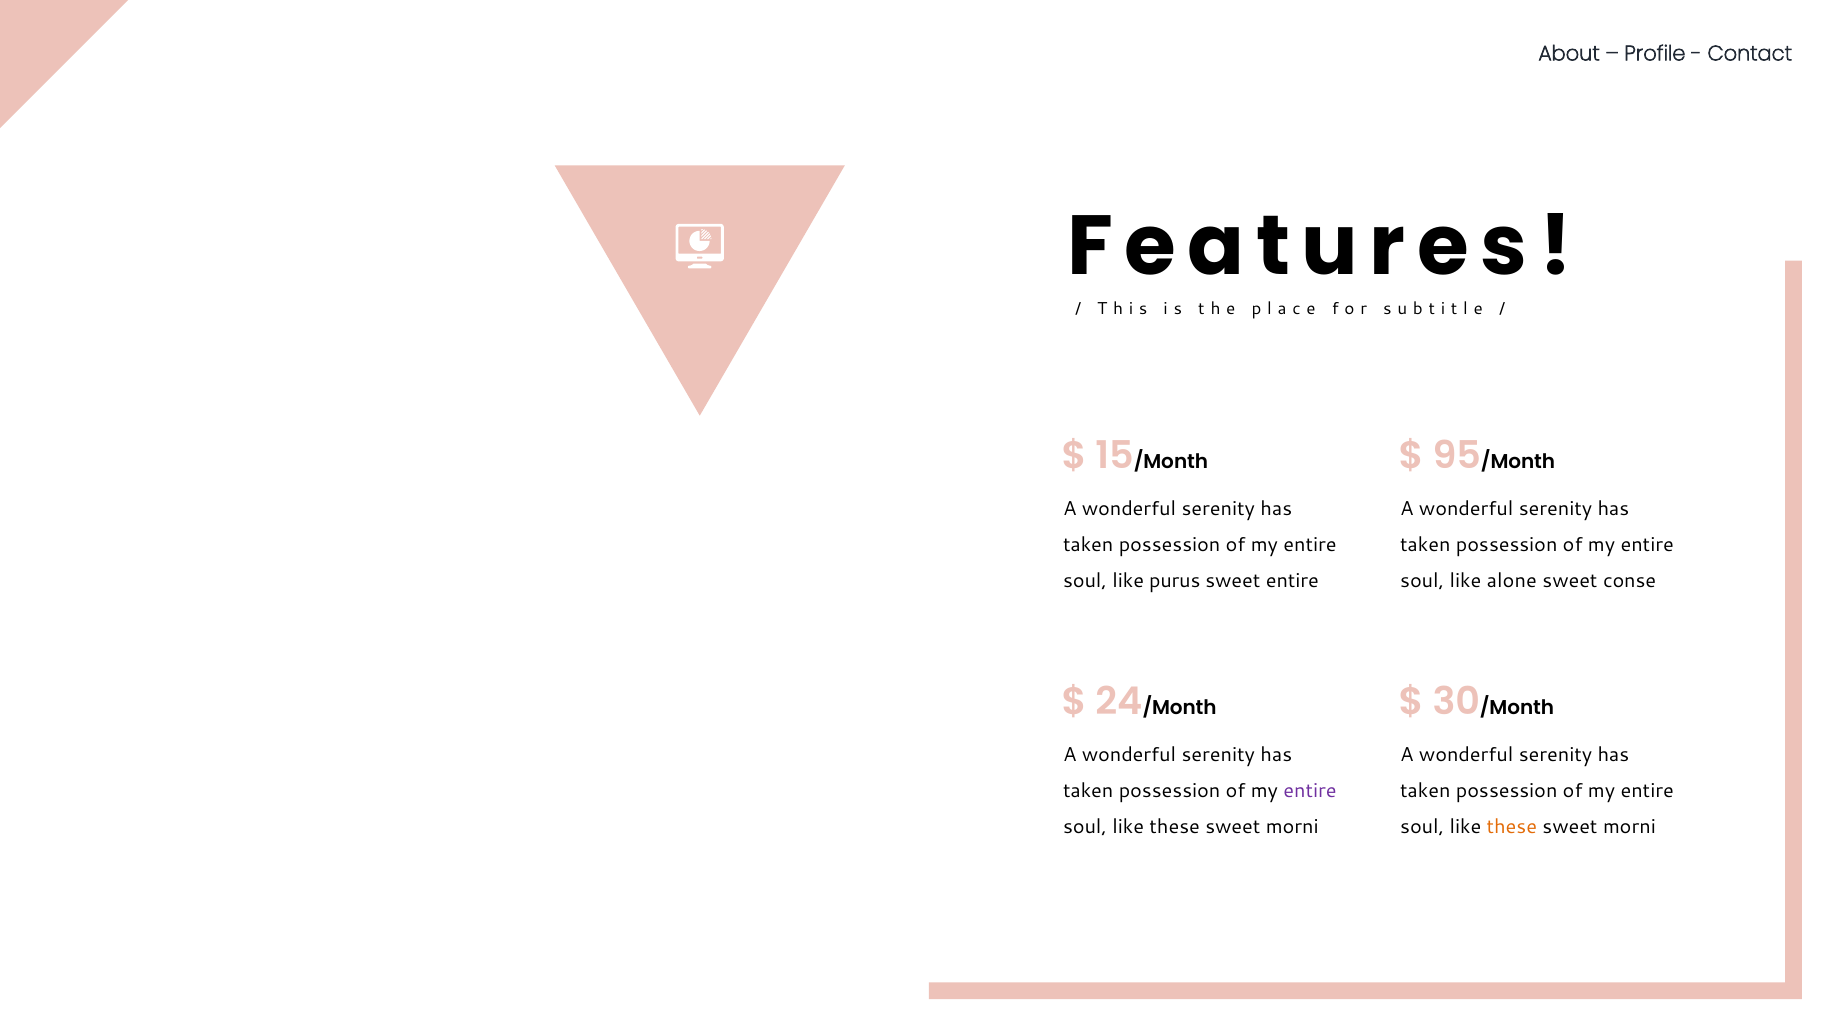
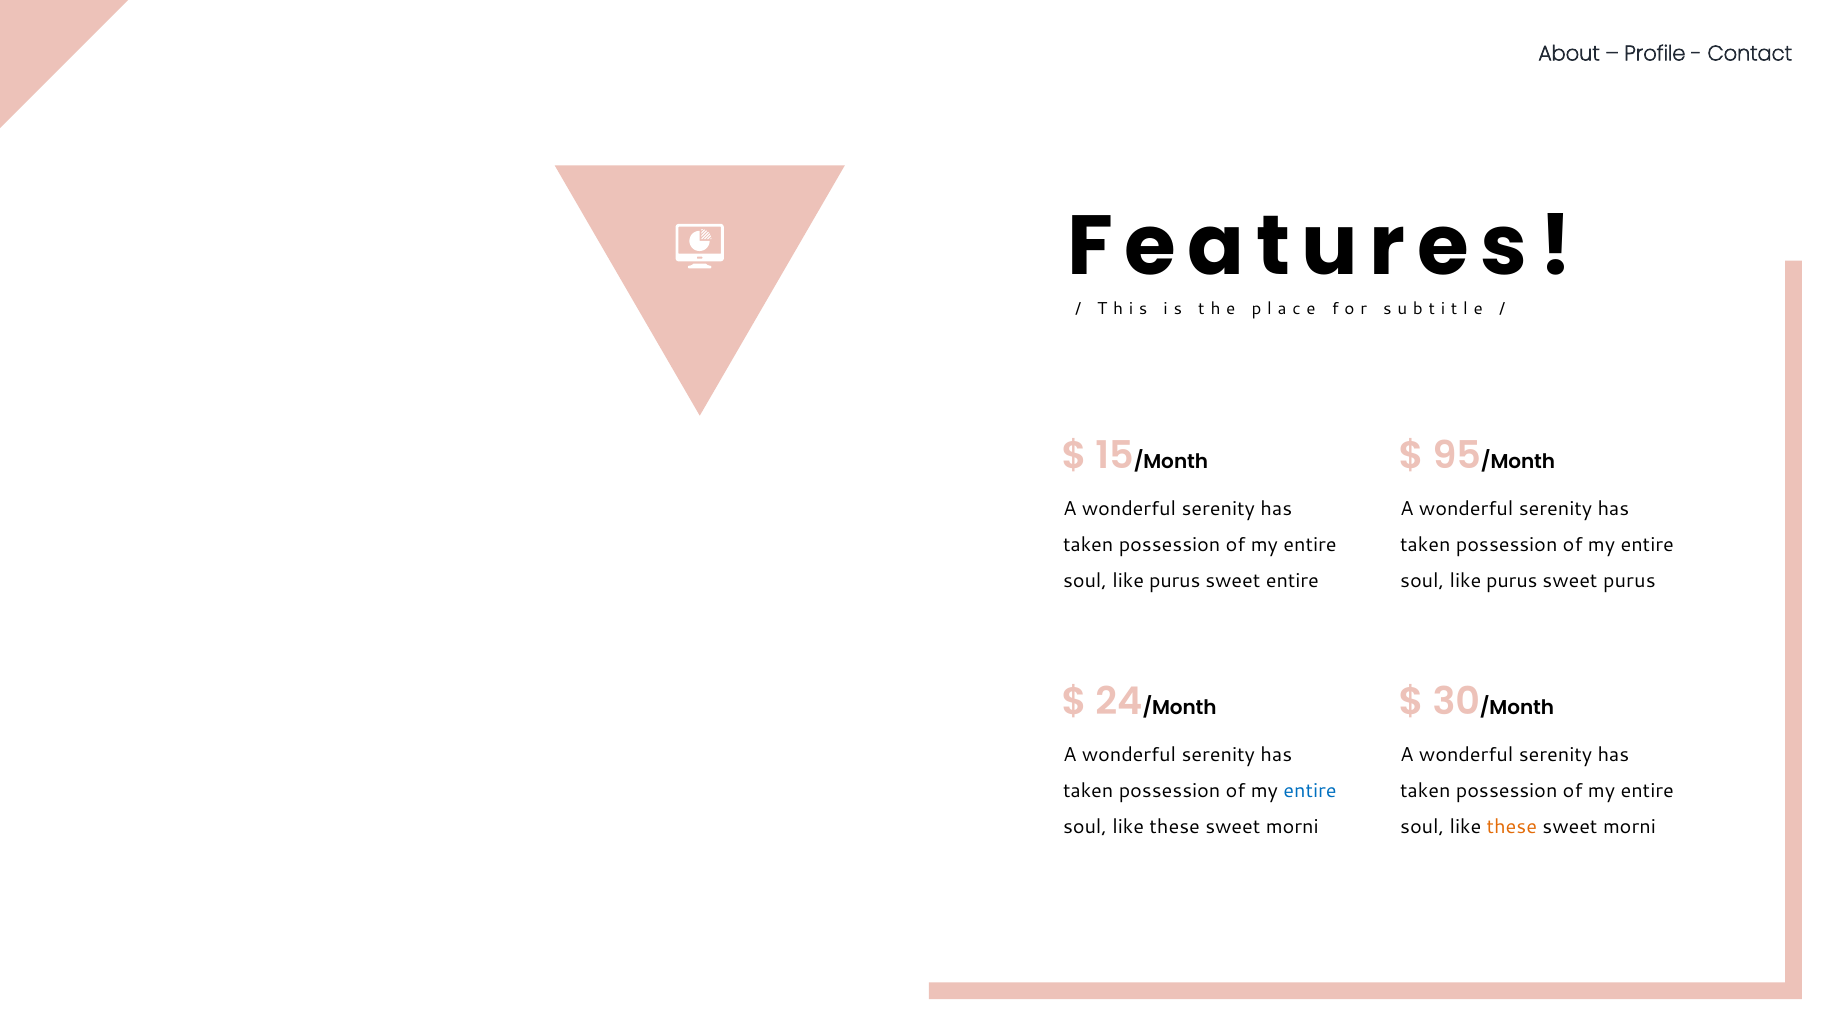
alone at (1512, 581): alone -> purus
sweet conse: conse -> purus
entire at (1310, 790) colour: purple -> blue
